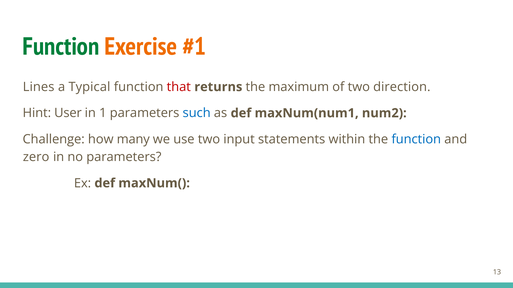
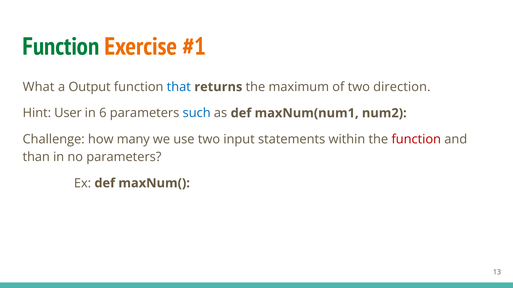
Lines: Lines -> What
Typical: Typical -> Output
that colour: red -> blue
1: 1 -> 6
function at (416, 140) colour: blue -> red
zero: zero -> than
